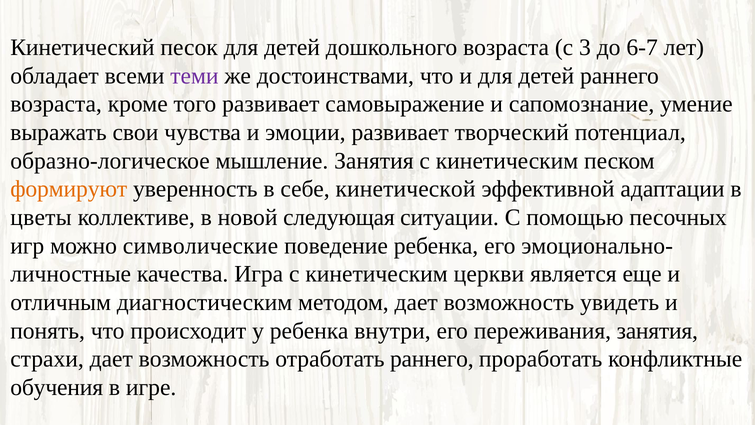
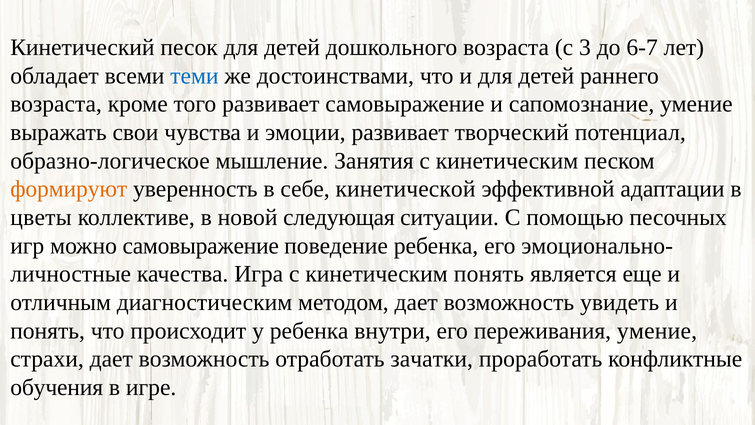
теми colour: purple -> blue
можно символические: символические -> самовыражение
кинетическим церкви: церкви -> понять
переживания занятия: занятия -> умение
отработать раннего: раннего -> зачатки
